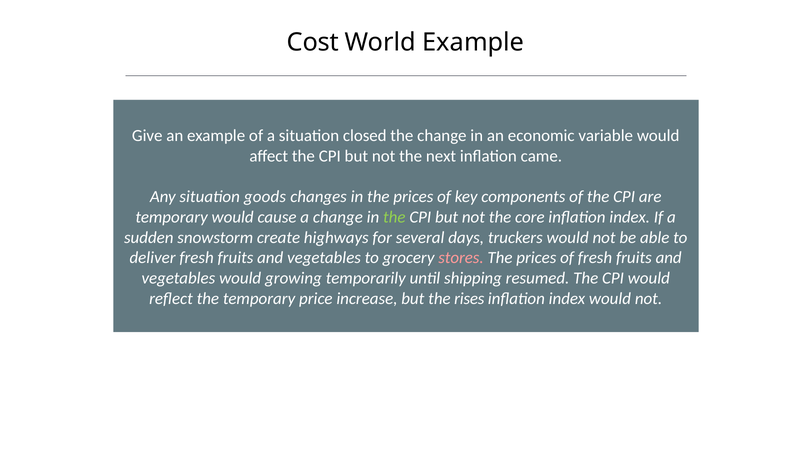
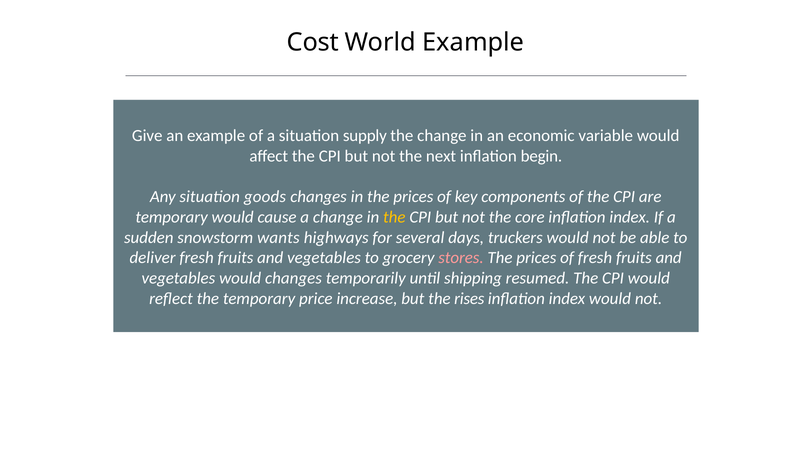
closed: closed -> supply
came: came -> begin
the at (394, 217) colour: light green -> yellow
create: create -> wants
would growing: growing -> changes
